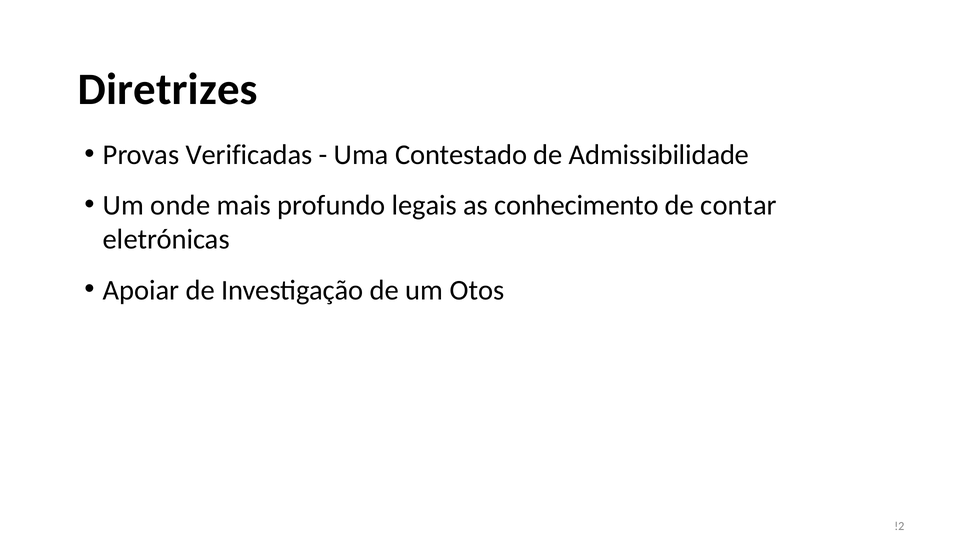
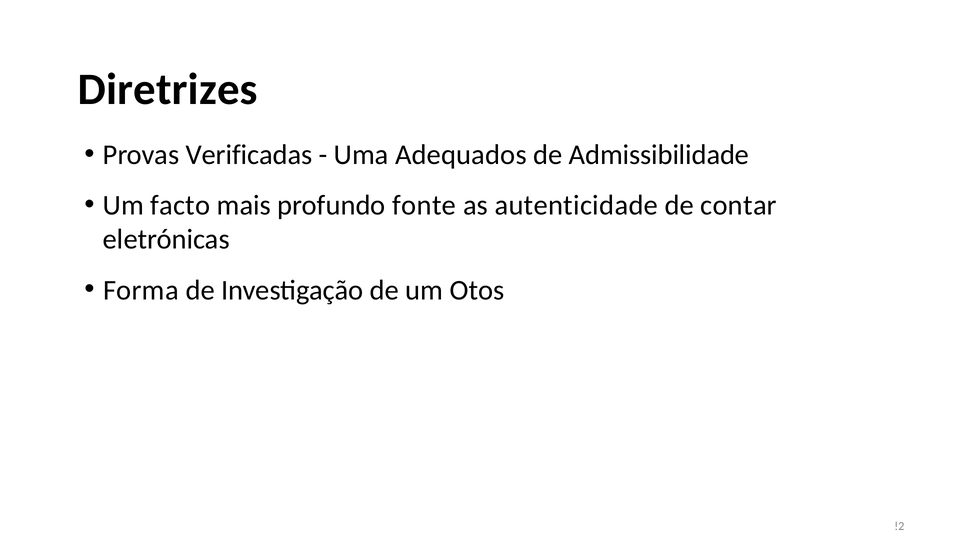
Contestado: Contestado -> Adequados
onde: onde -> facto
legais: legais -> fonte
conhecimento: conhecimento -> autenticidade
Apoiar: Apoiar -> Forma
